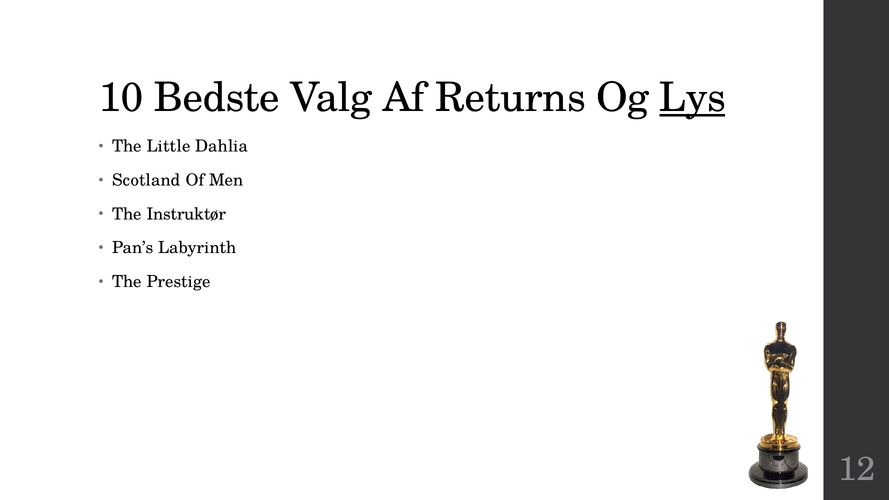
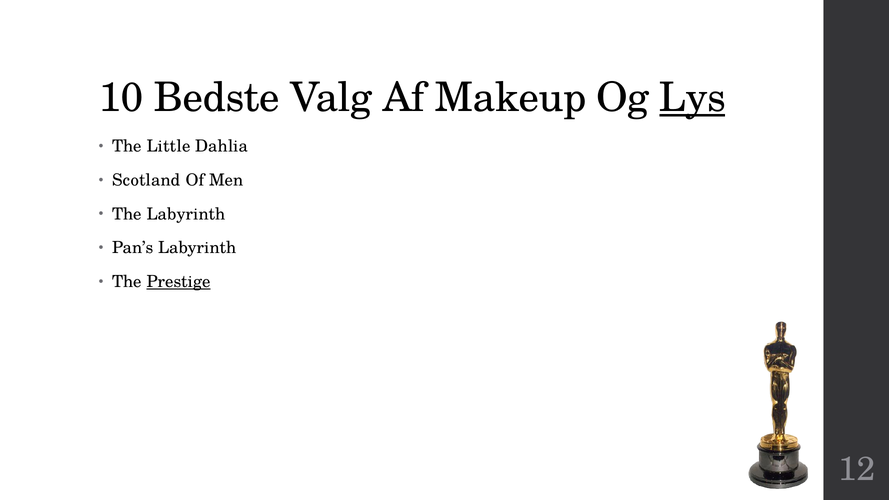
Returns: Returns -> Makeup
The Instruktør: Instruktør -> Labyrinth
Prestige underline: none -> present
